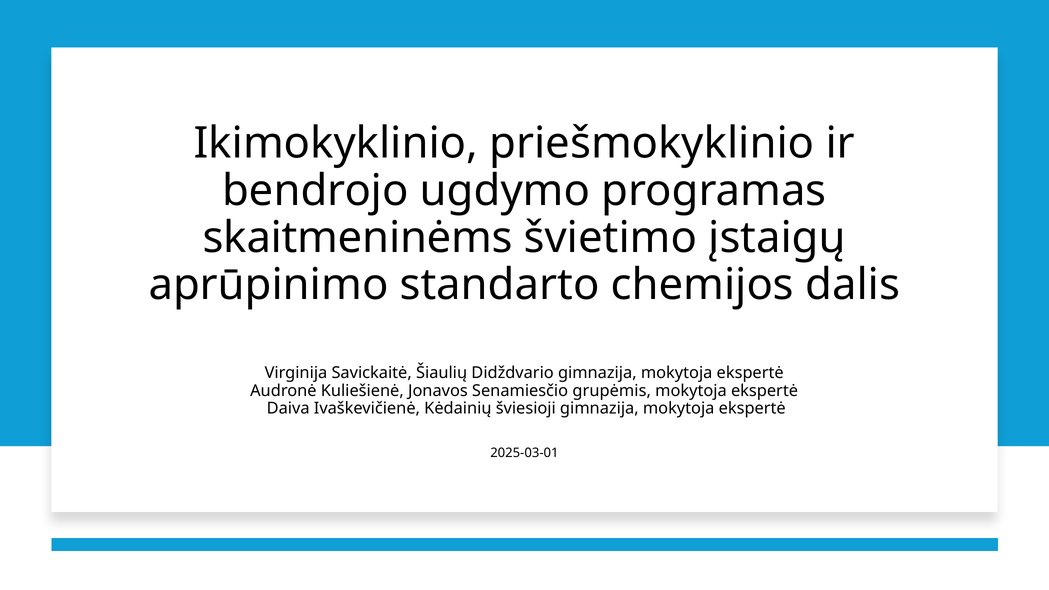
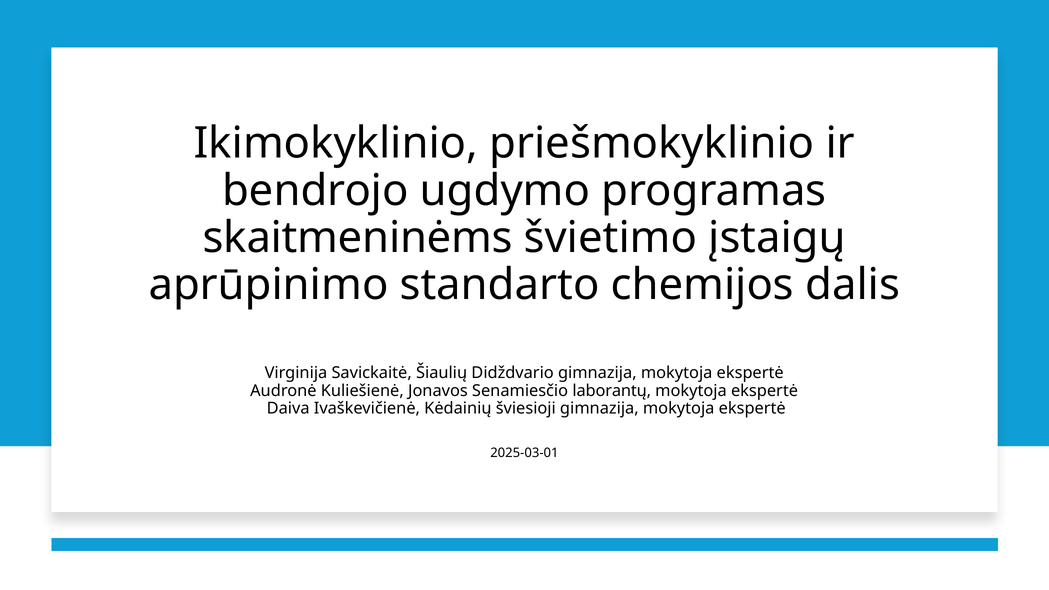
grupėmis: grupėmis -> laborantų
